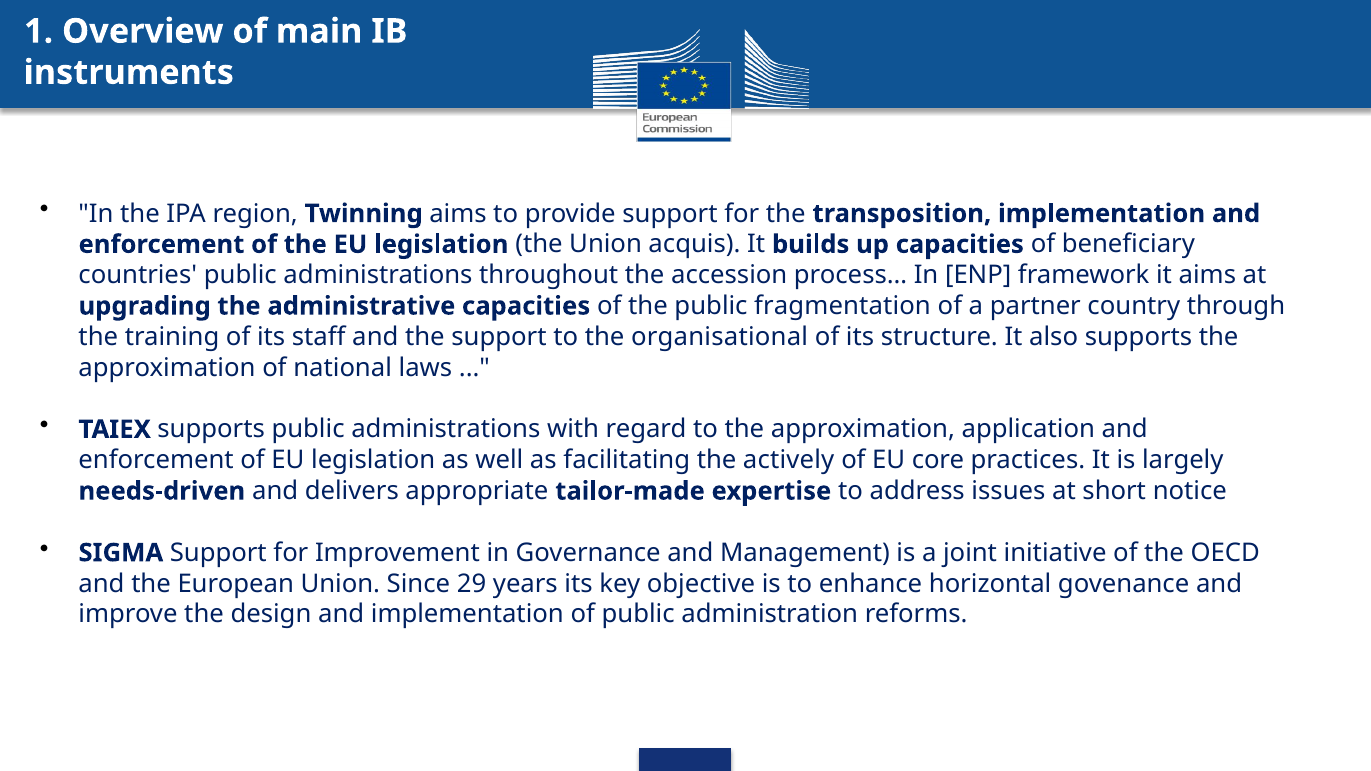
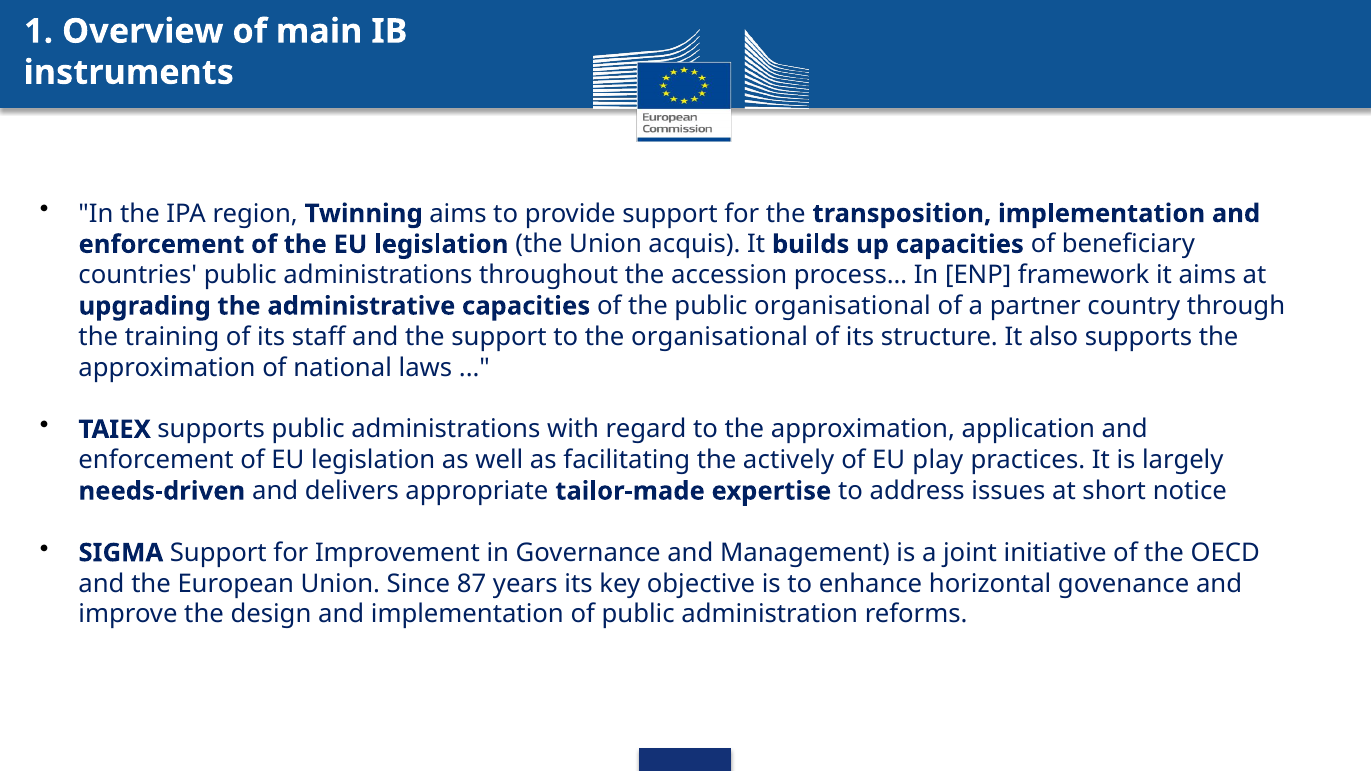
public fragmentation: fragmentation -> organisational
core: core -> play
29: 29 -> 87
